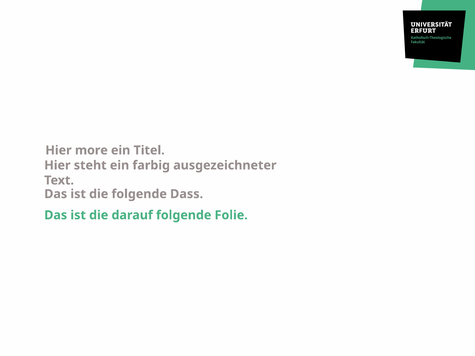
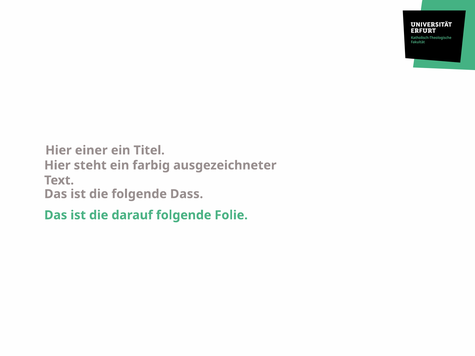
more: more -> einer
